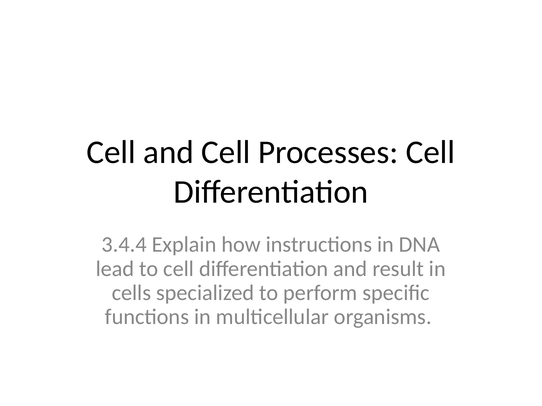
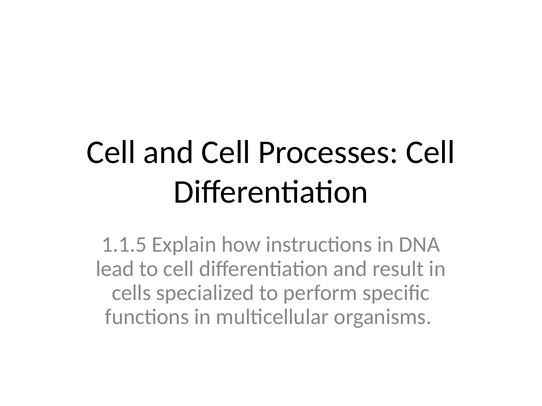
3.4.4: 3.4.4 -> 1.1.5
